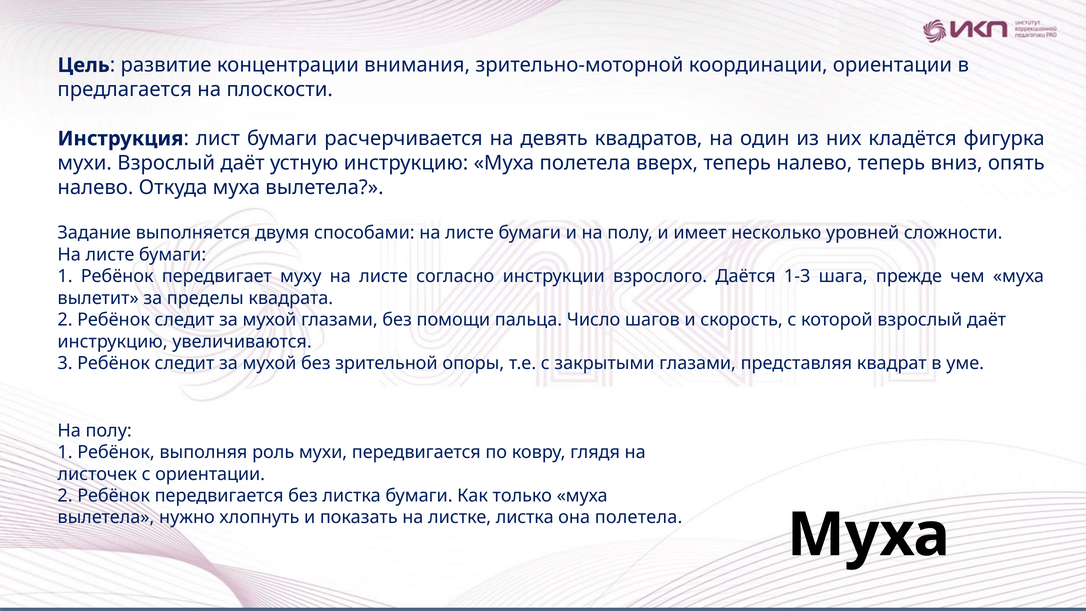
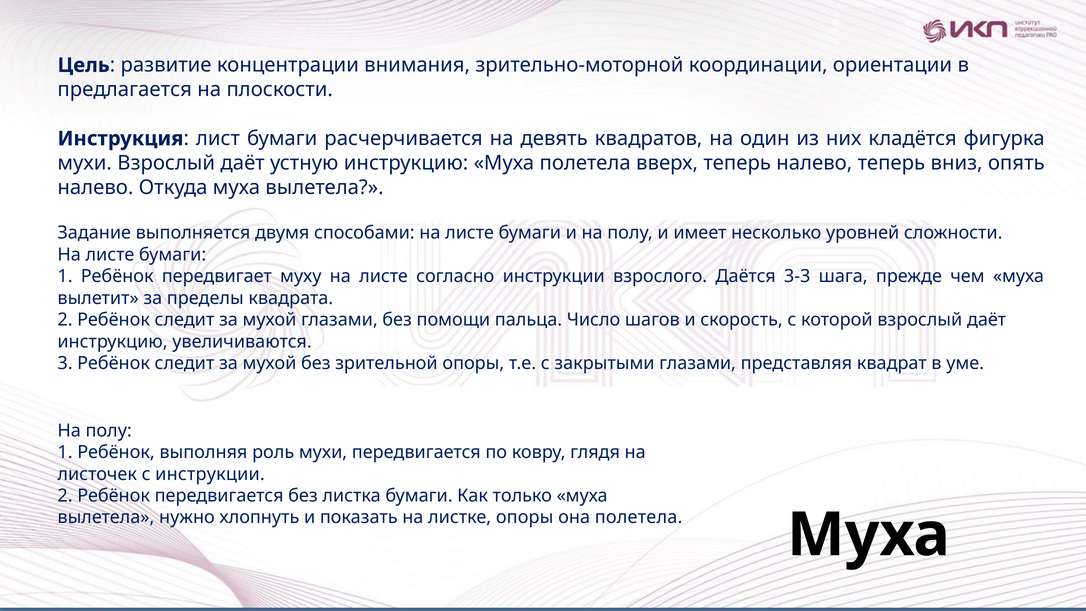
1-3: 1-3 -> 3-3
с ориентации: ориентации -> инструкции
листке листка: листка -> опоры
